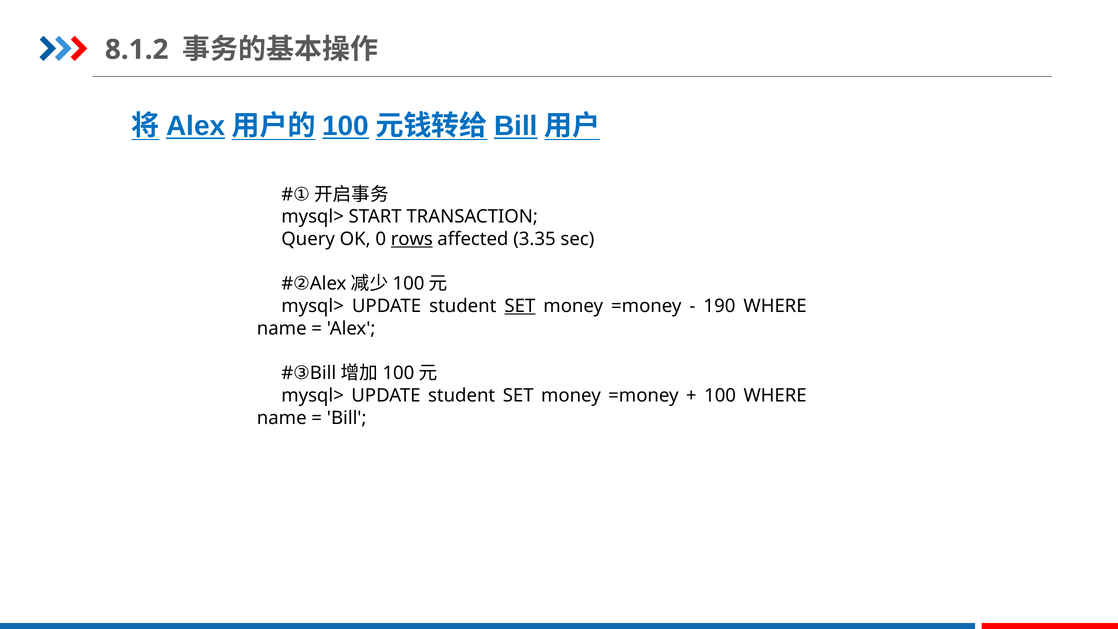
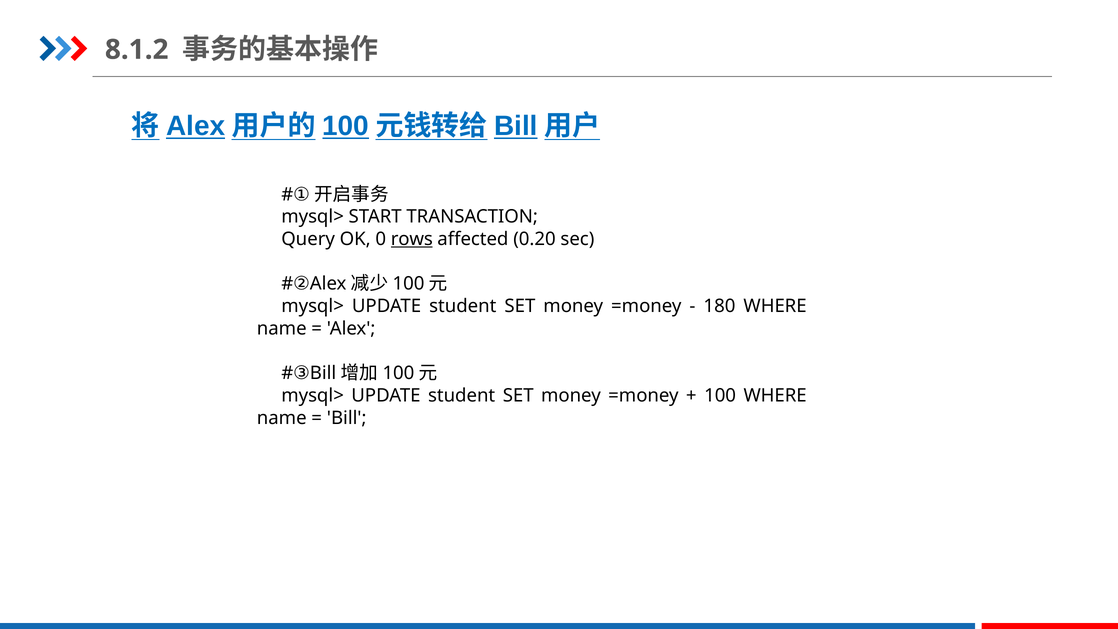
3.35: 3.35 -> 0.20
SET at (520, 306) underline: present -> none
190: 190 -> 180
